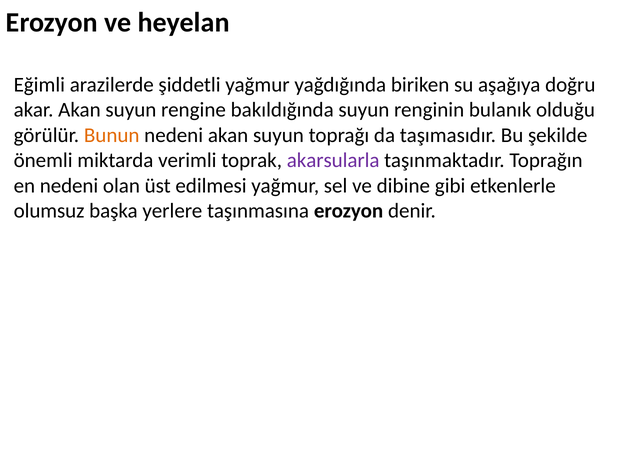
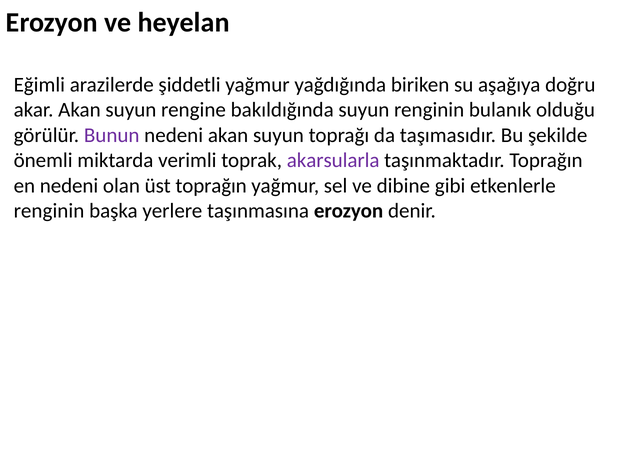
Bunun colour: orange -> purple
üst edilmesi: edilmesi -> toprağın
olumsuz at (49, 211): olumsuz -> renginin
